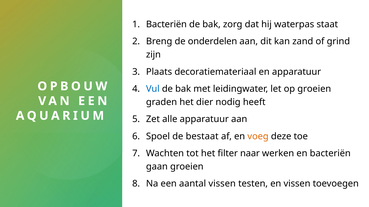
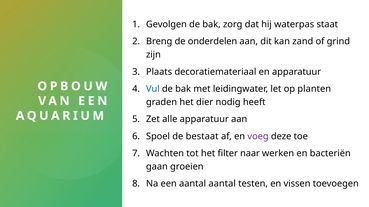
Bacteriën at (166, 24): Bacteriën -> Gevolgen
op groeien: groeien -> planten
voeg colour: orange -> purple
aantal vissen: vissen -> aantal
